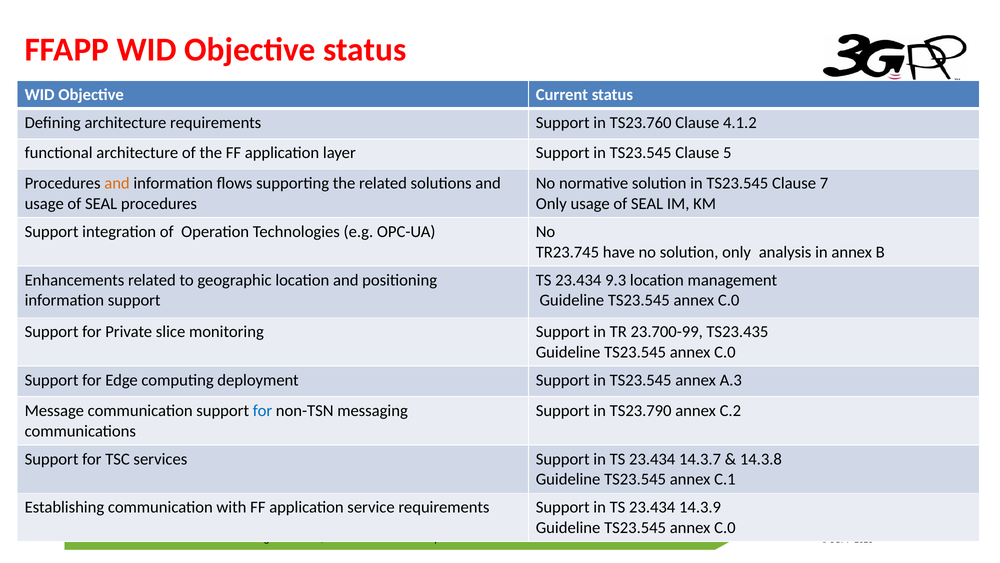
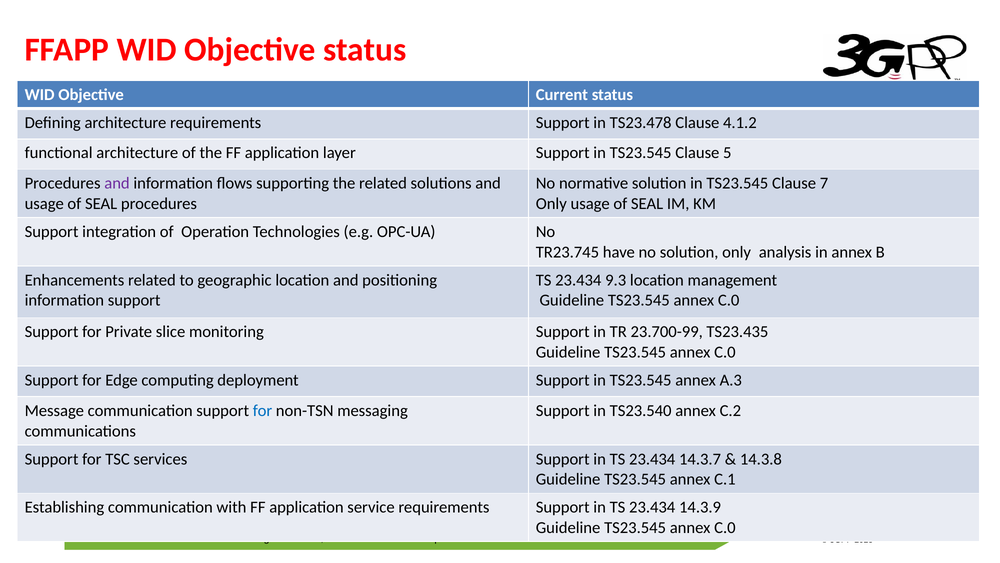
TS23.760: TS23.760 -> TS23.478
and at (117, 183) colour: orange -> purple
TS23.790: TS23.790 -> TS23.540
